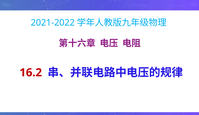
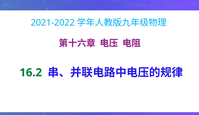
16.2 colour: red -> green
